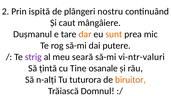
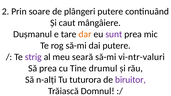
ispită: ispită -> soare
plângeri nostru: nostru -> putere
sunt colour: orange -> purple
Să țintă: țintă -> prea
osanale: osanale -> drumul
biruitor colour: orange -> purple
